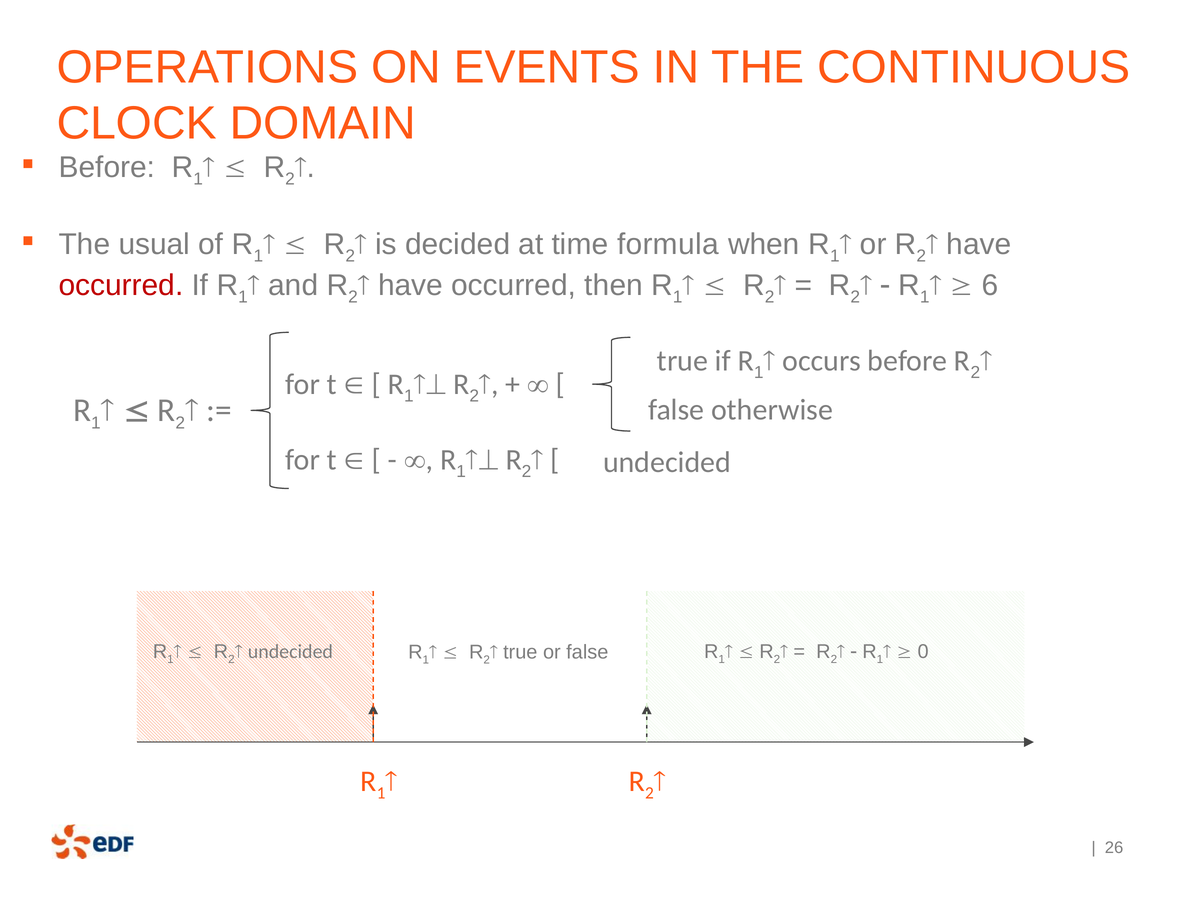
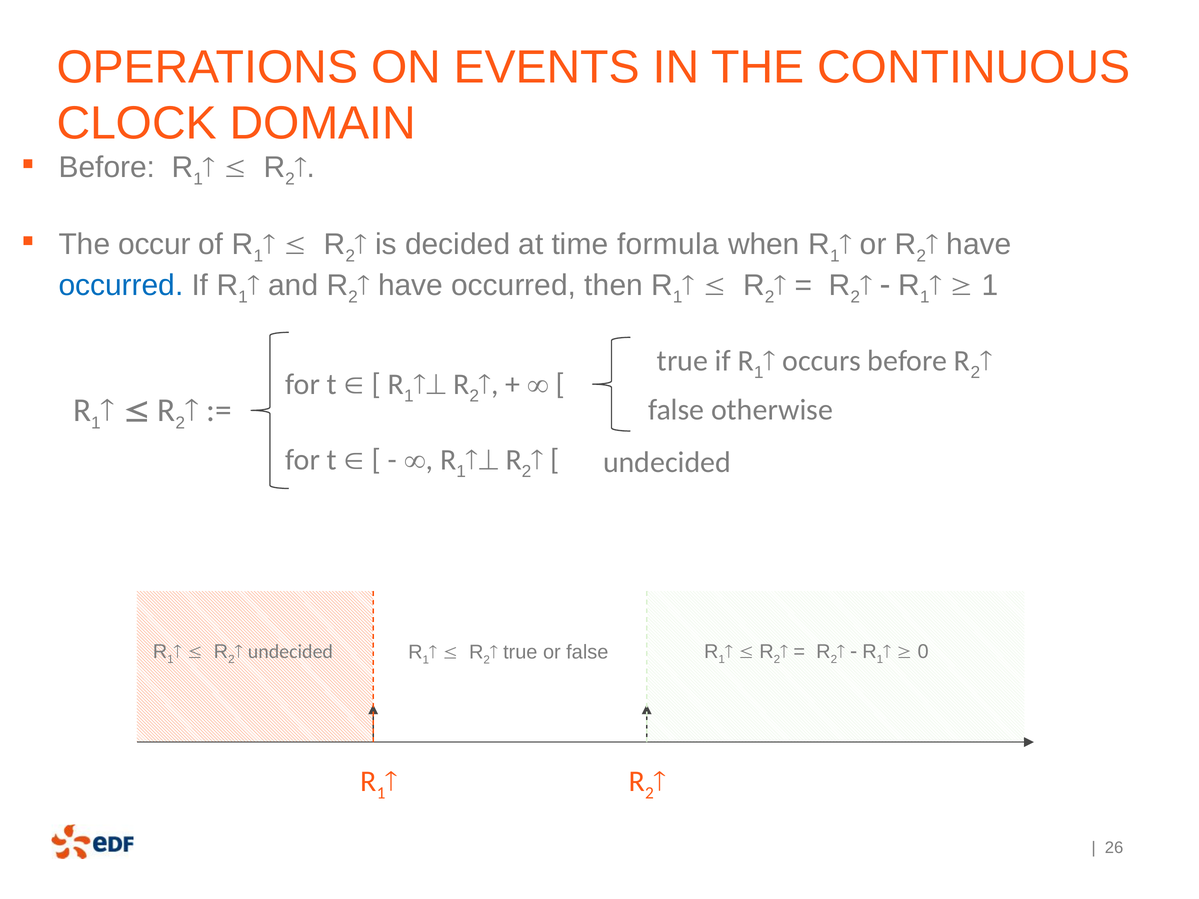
usual: usual -> occur
occurred at (121, 285) colour: red -> blue
6 at (990, 285): 6 -> 1
